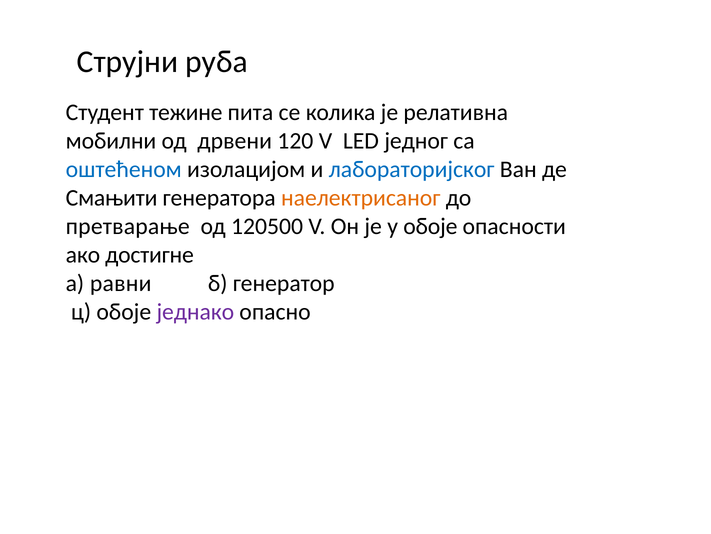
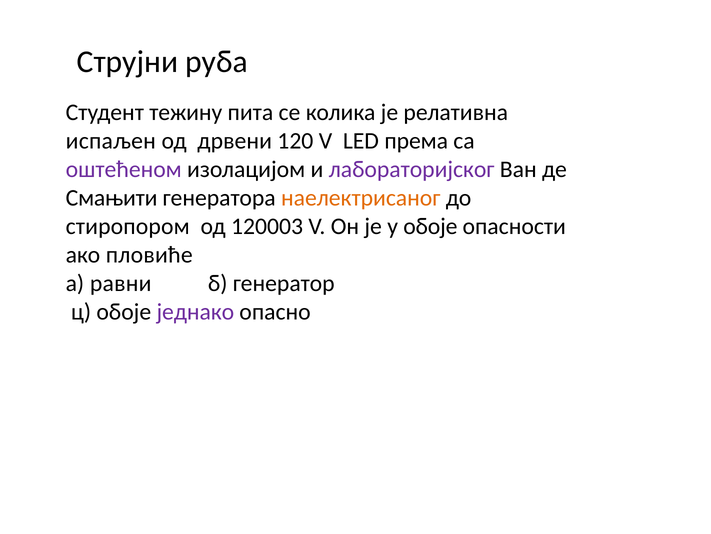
тежине: тежине -> тежину
мобилни: мобилни -> испаљен
једног: једног -> према
оштећеном colour: blue -> purple
лабораторијског colour: blue -> purple
претварање: претварање -> стиропором
120500: 120500 -> 120003
достигне: достигне -> пловиће
